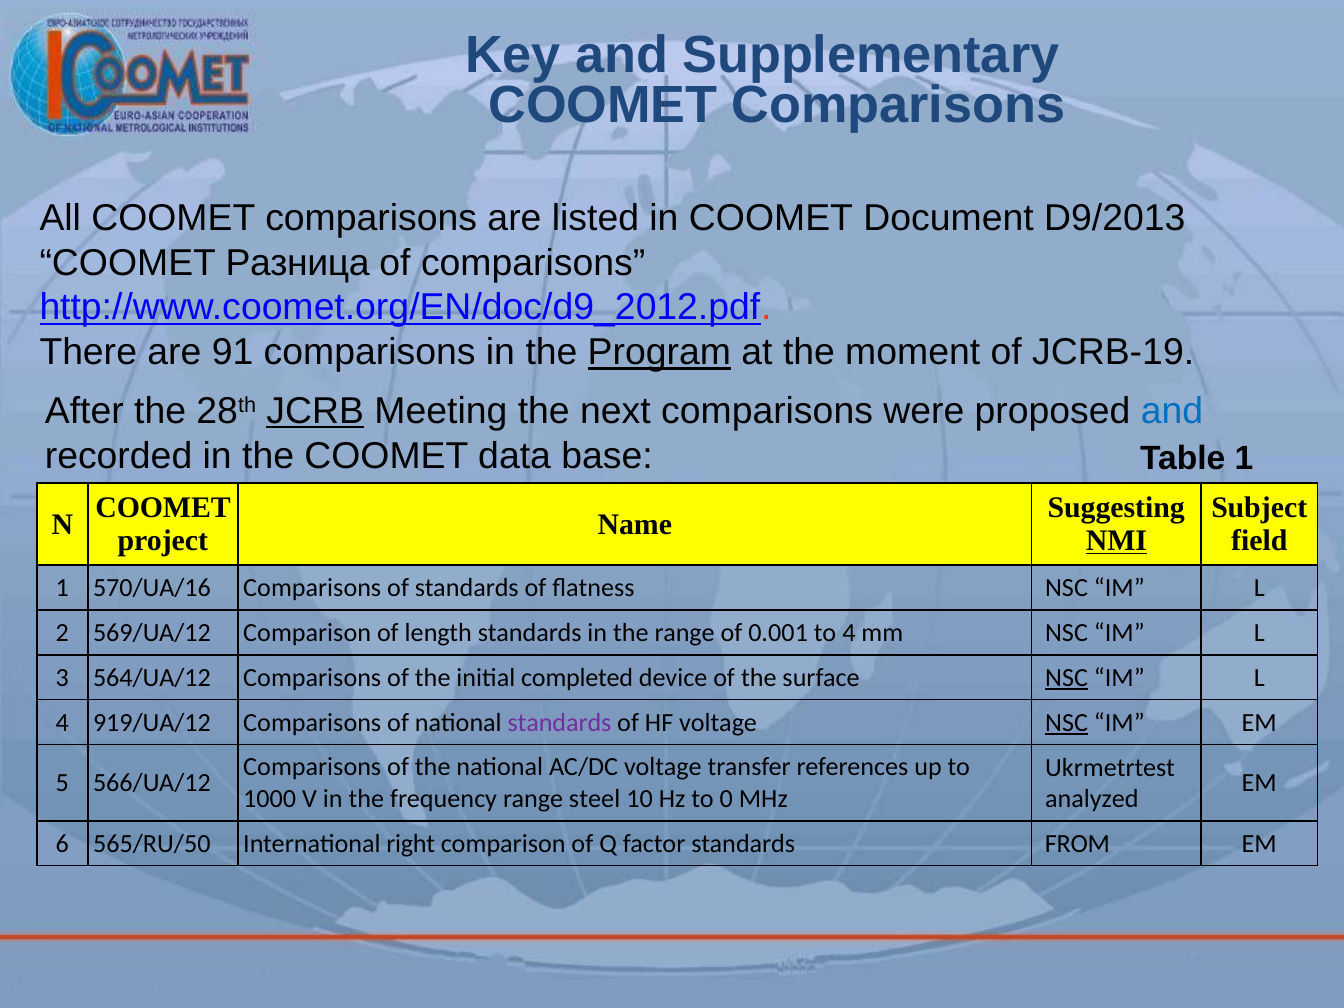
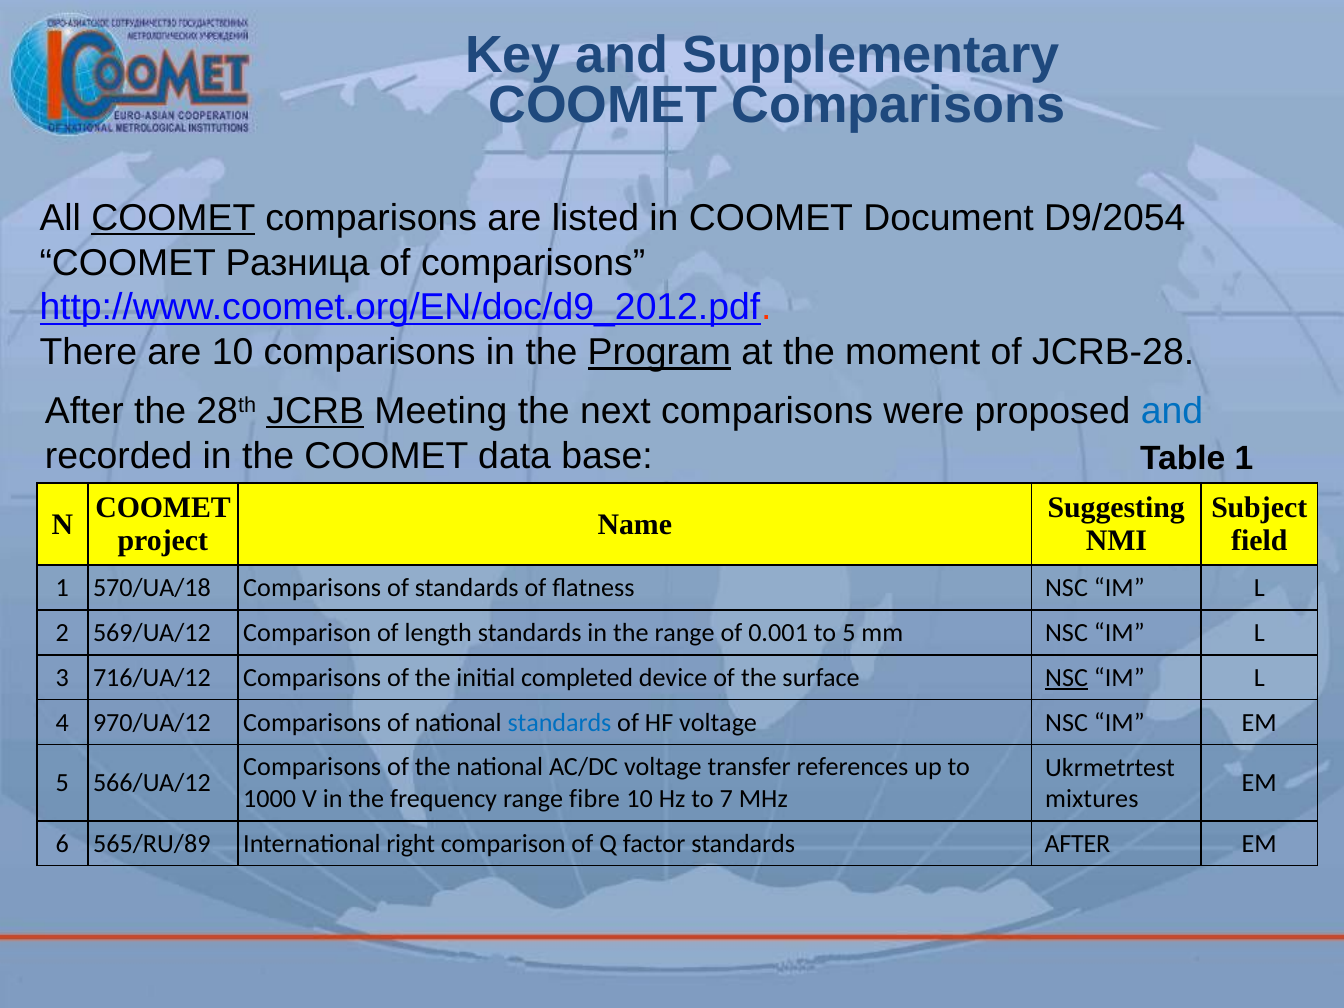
COOMET at (173, 218) underline: none -> present
D9/2013: D9/2013 -> D9/2054
are 91: 91 -> 10
JCRB-19: JCRB-19 -> JCRB-28
NMI underline: present -> none
570/UA/16: 570/UA/16 -> 570/UA/18
to 4: 4 -> 5
564/UA/12: 564/UA/12 -> 716/UA/12
919/UA/12: 919/UA/12 -> 970/UA/12
standards at (559, 722) colour: purple -> blue
NSC at (1067, 723) underline: present -> none
steel: steel -> fibre
0: 0 -> 7
analyzed: analyzed -> mixtures
565/RU/50: 565/RU/50 -> 565/RU/89
standards FROM: FROM -> AFTER
